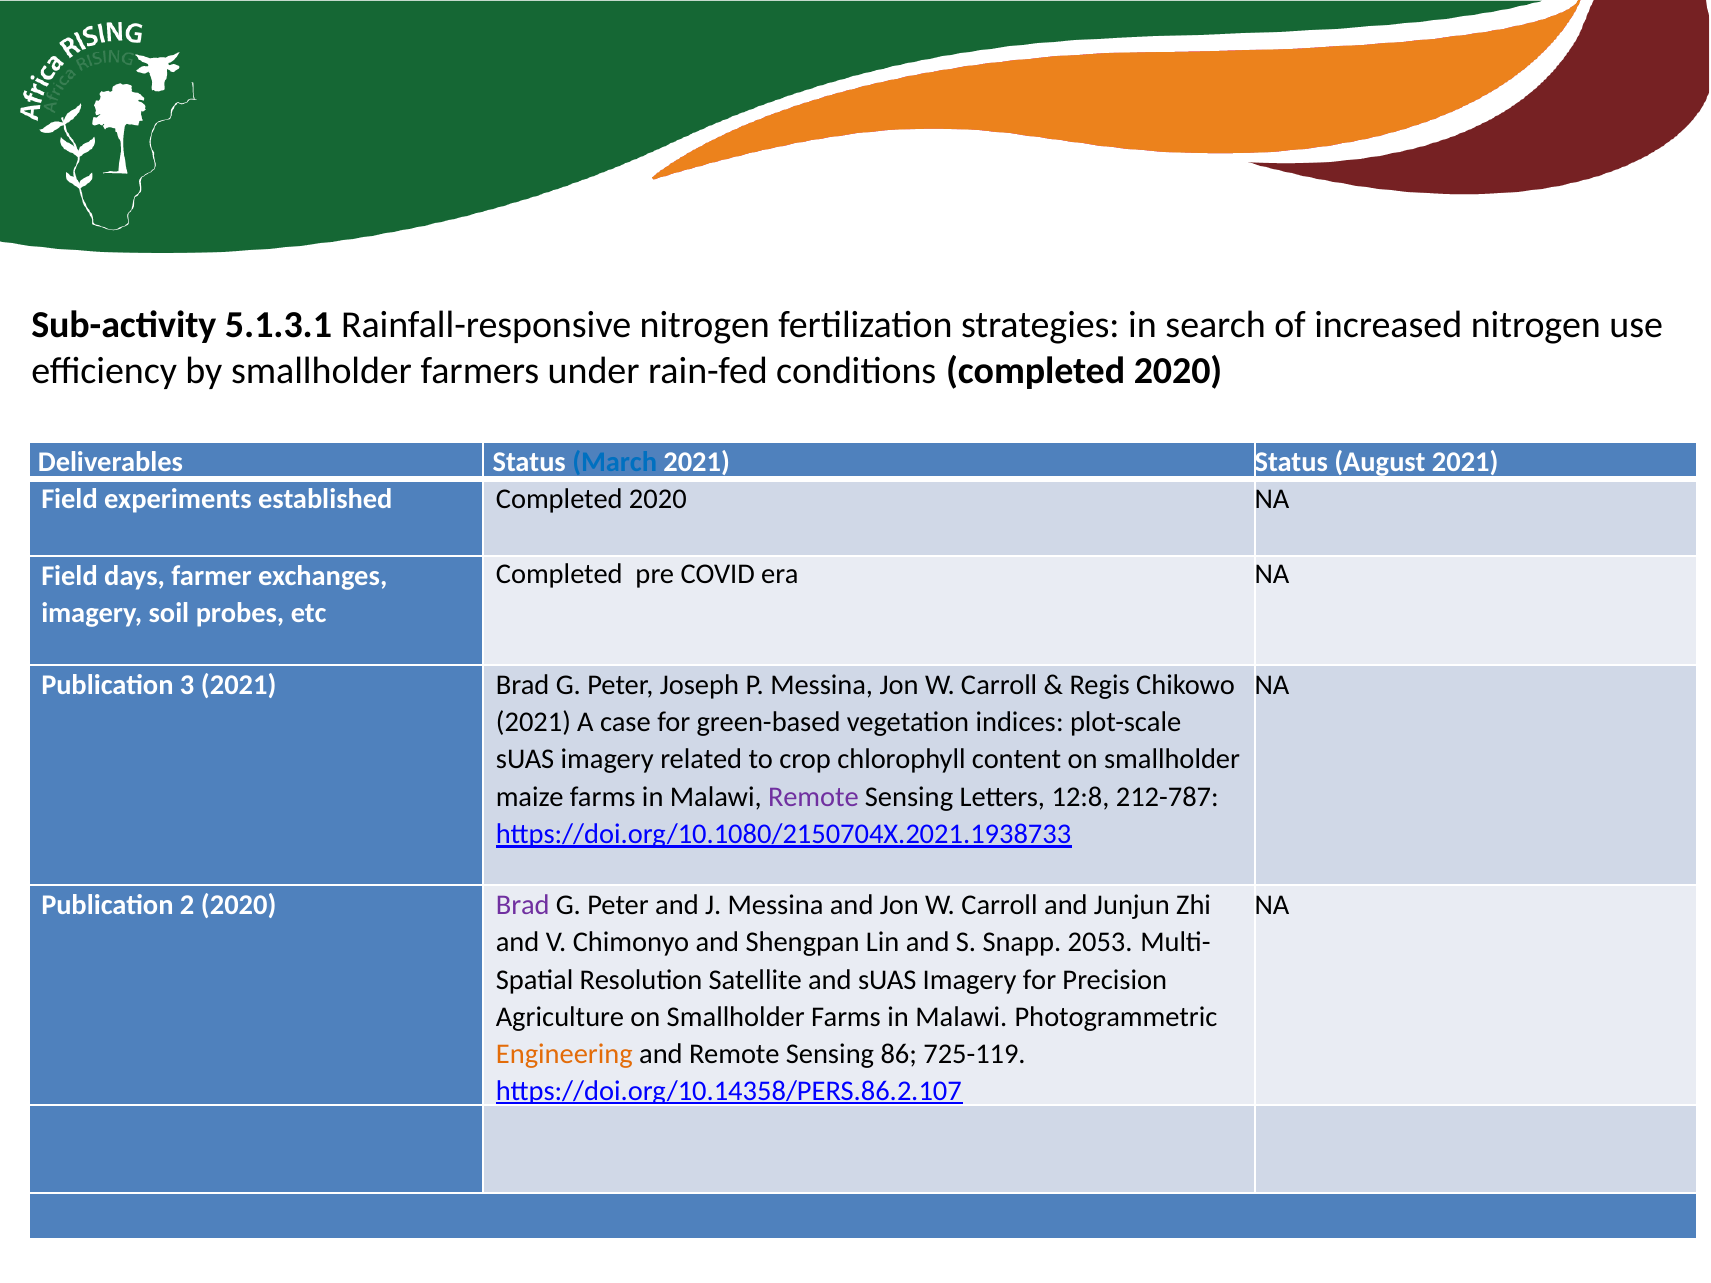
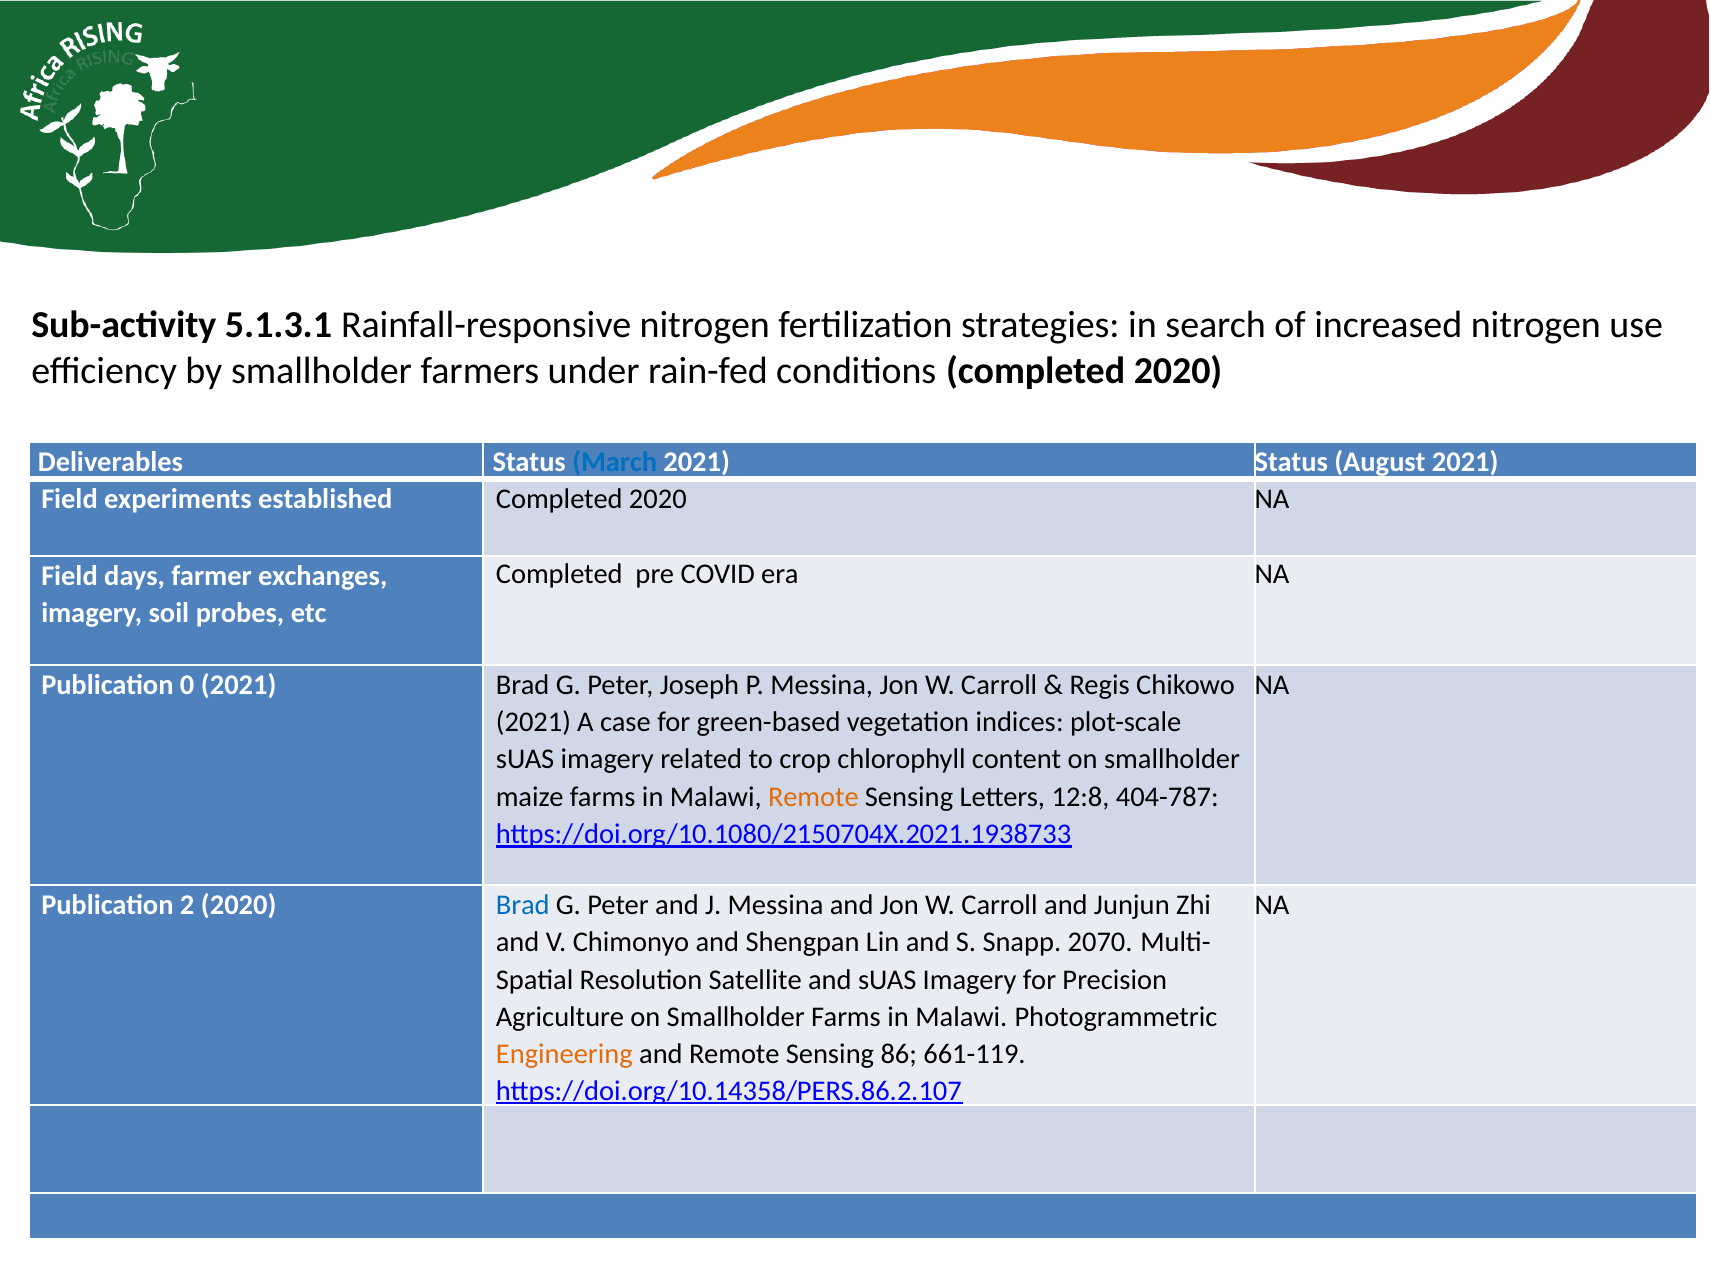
3: 3 -> 0
Remote at (813, 797) colour: purple -> orange
212-787: 212-787 -> 404-787
Brad at (523, 905) colour: purple -> blue
2053: 2053 -> 2070
725-119: 725-119 -> 661-119
